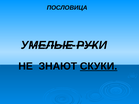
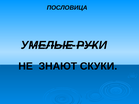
СКУКИ underline: present -> none
